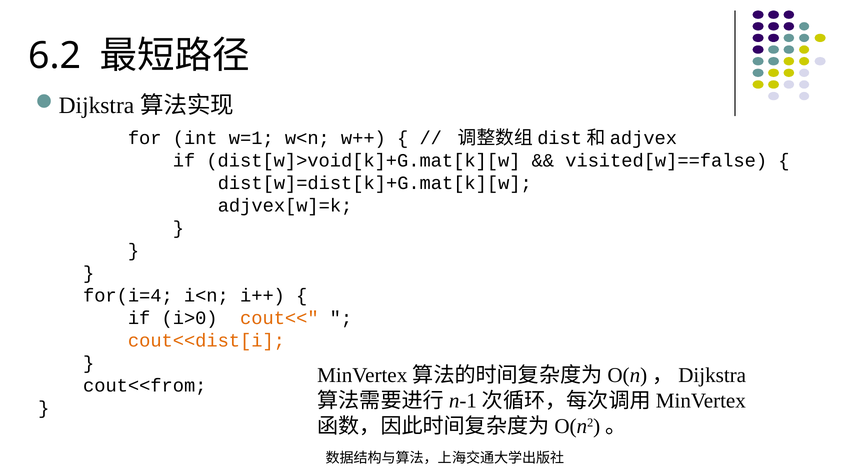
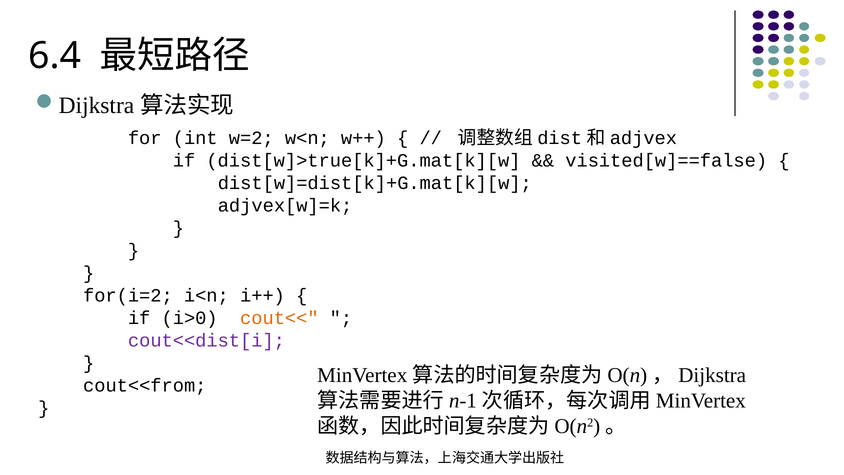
6.2: 6.2 -> 6.4
w=1: w=1 -> w=2
dist[w]>void[k]+G.mat[k][w: dist[w]>void[k]+G.mat[k][w -> dist[w]>true[k]+G.mat[k][w
for(i=4: for(i=4 -> for(i=2
cout<<dist[i colour: orange -> purple
